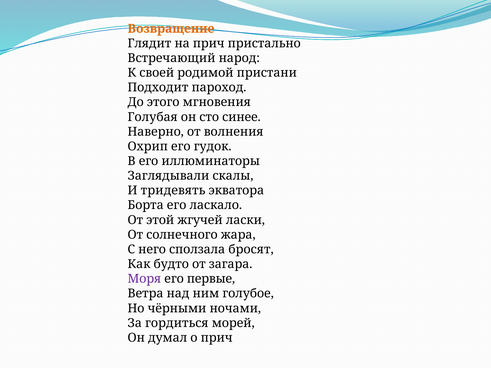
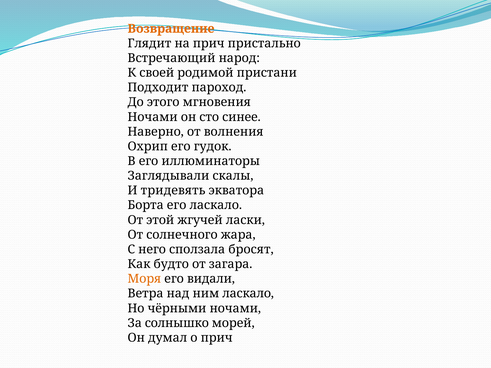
Голубая at (153, 117): Голубая -> Ночами
Моря colour: purple -> orange
первые: первые -> видали
ним голубое: голубое -> ласкало
гордиться: гордиться -> солнышко
